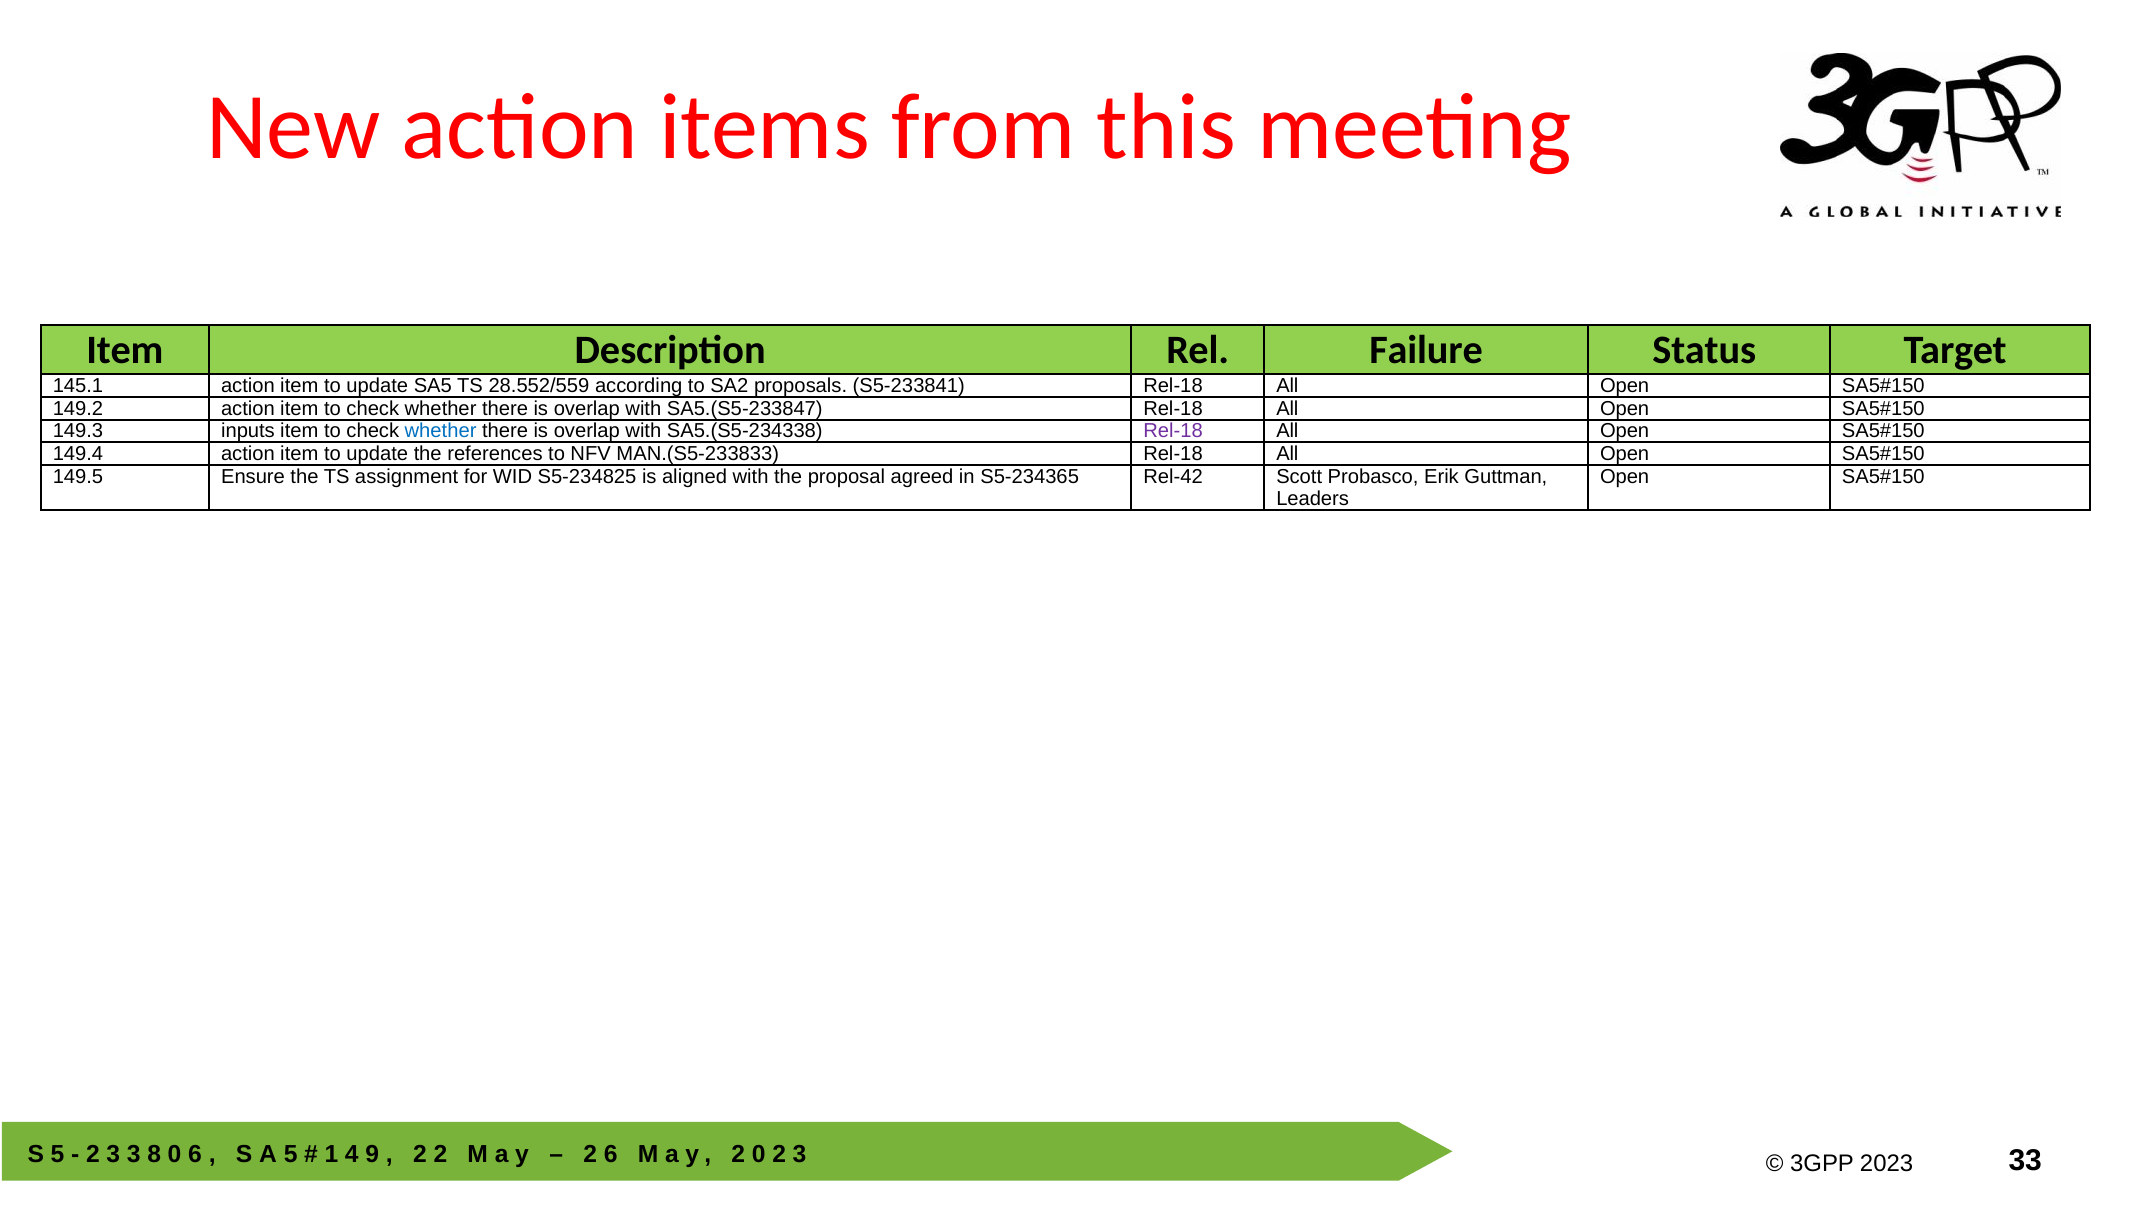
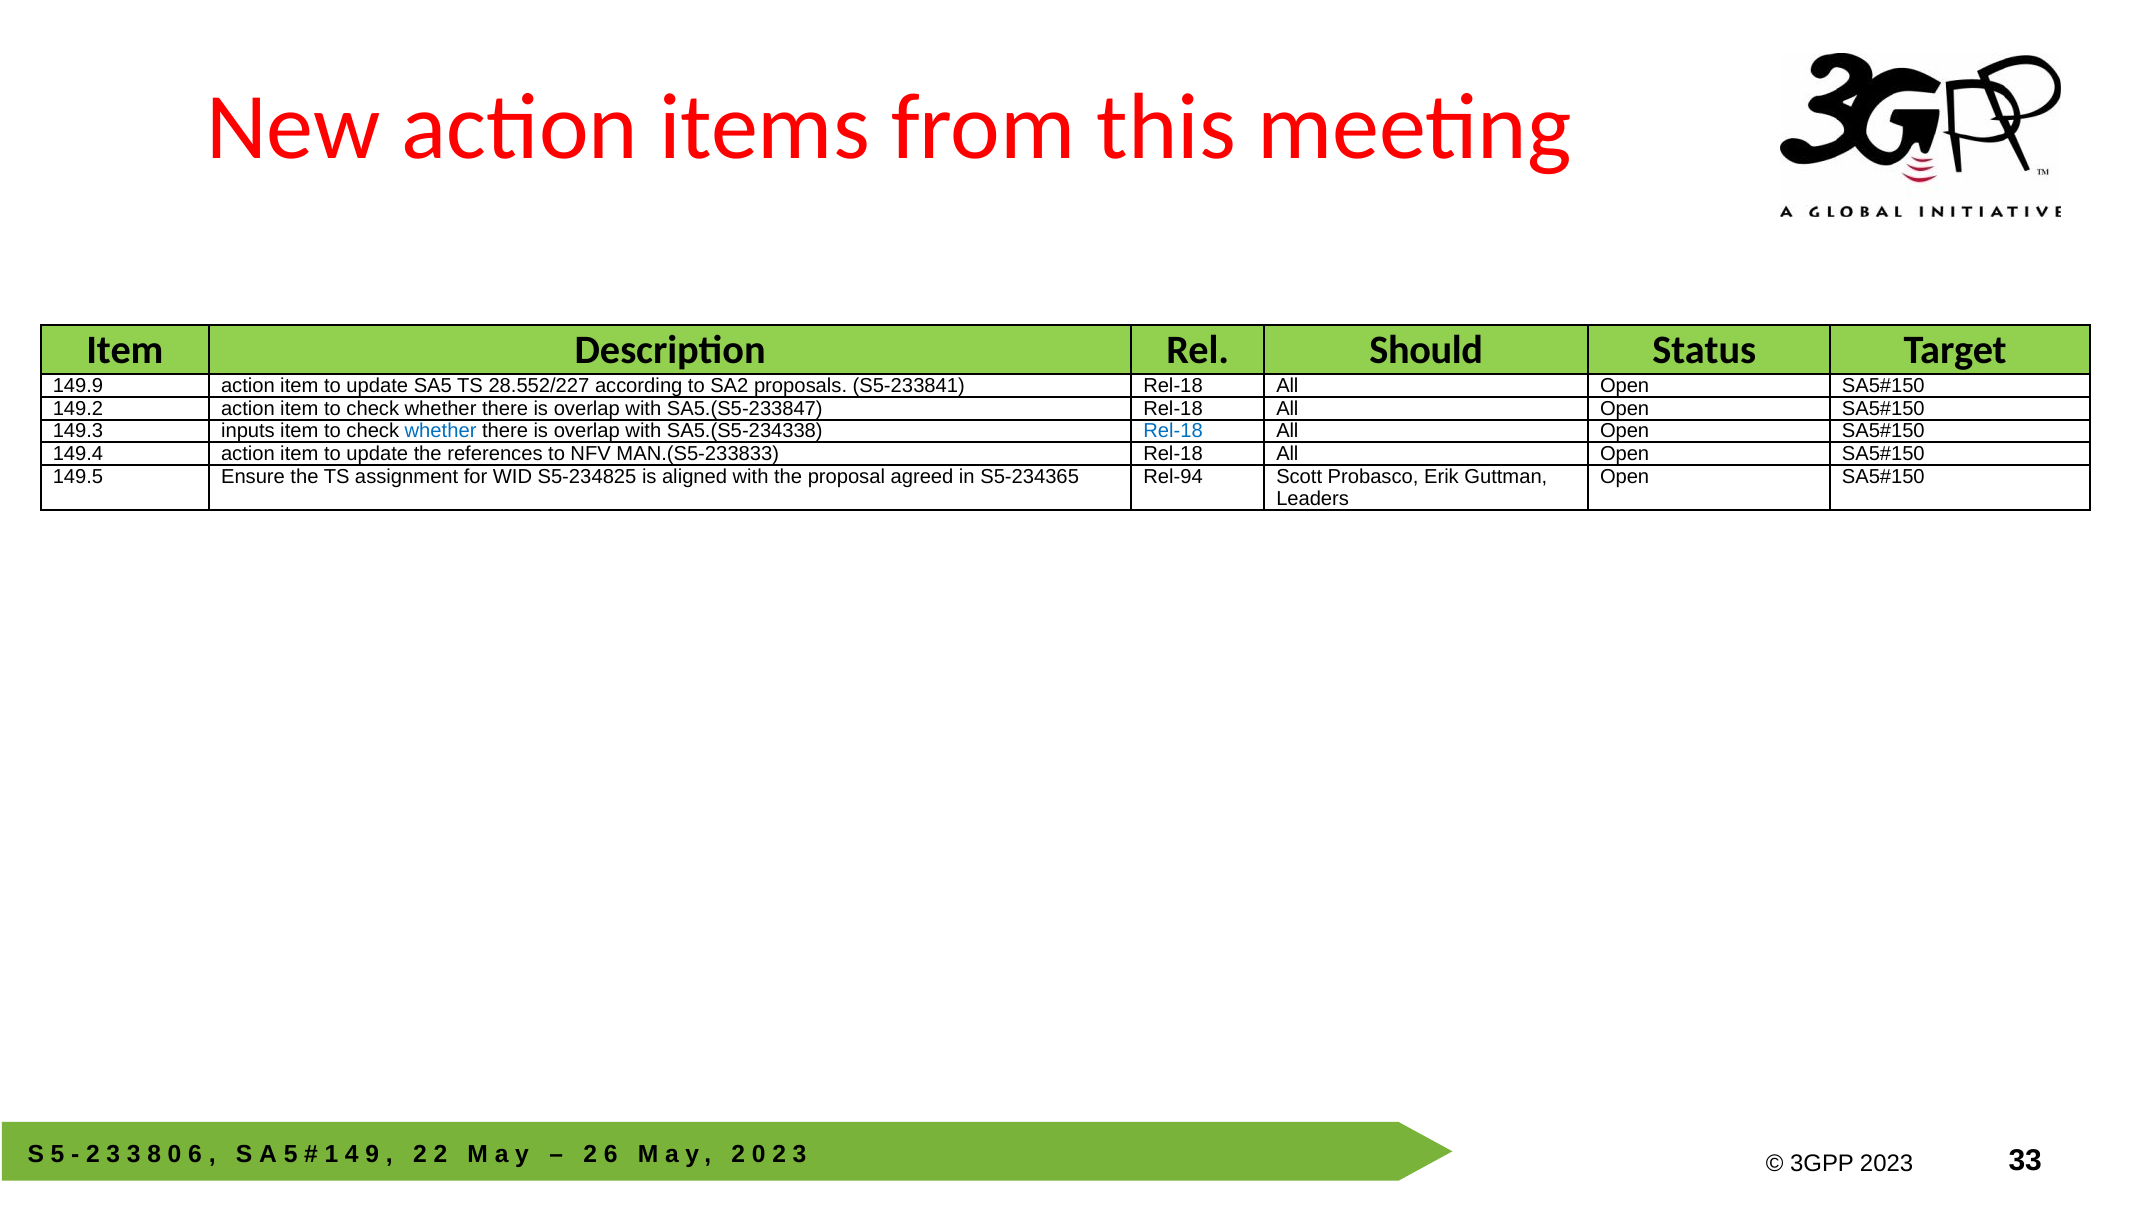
Failure: Failure -> Should
145.1: 145.1 -> 149.9
28.552/559: 28.552/559 -> 28.552/227
Rel-18 at (1173, 431) colour: purple -> blue
Rel-42: Rel-42 -> Rel-94
